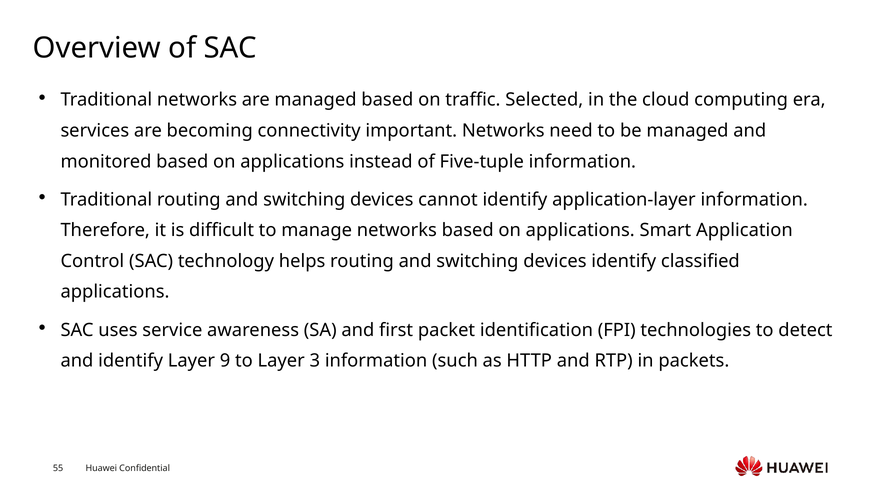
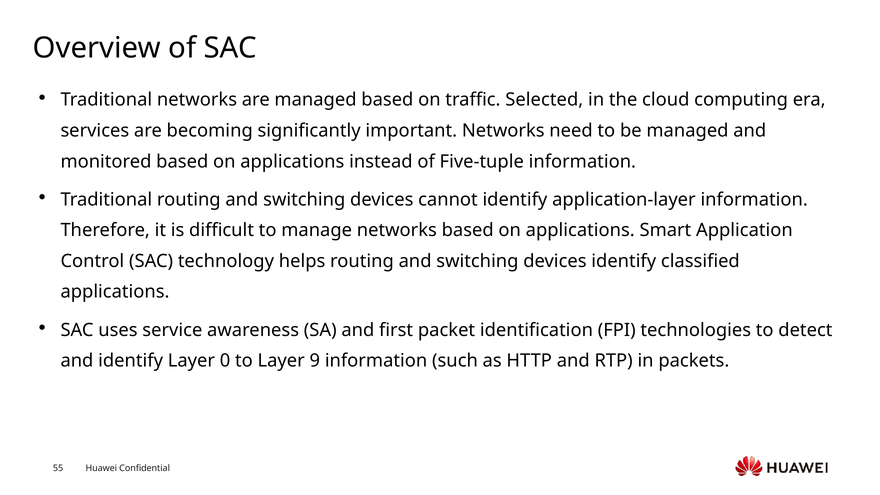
connectivity: connectivity -> significantly
9: 9 -> 0
3: 3 -> 9
